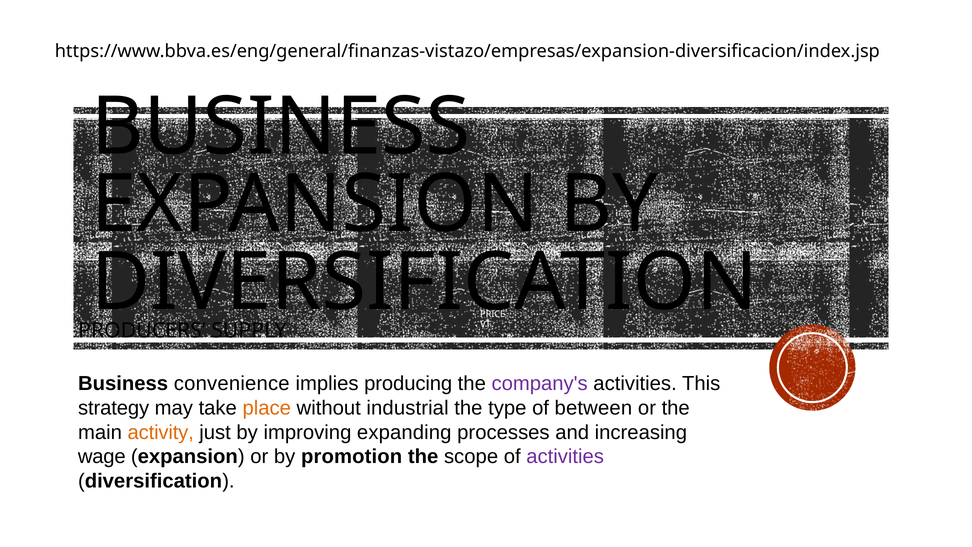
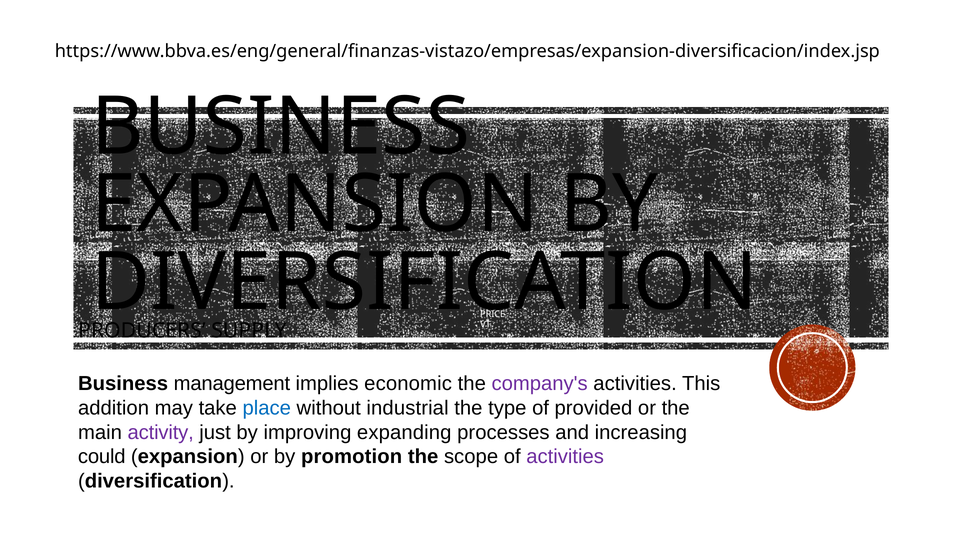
convenience: convenience -> management
producing: producing -> economic
strategy: strategy -> addition
place colour: orange -> blue
between: between -> provided
activity colour: orange -> purple
wage: wage -> could
